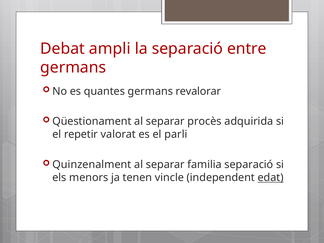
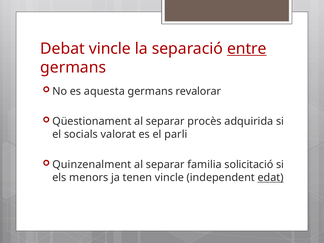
Debat ampli: ampli -> vincle
entre underline: none -> present
quantes: quantes -> aquesta
repetir: repetir -> socials
familia separació: separació -> solicitació
